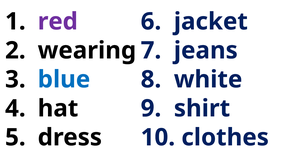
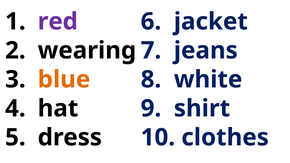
blue colour: blue -> orange
